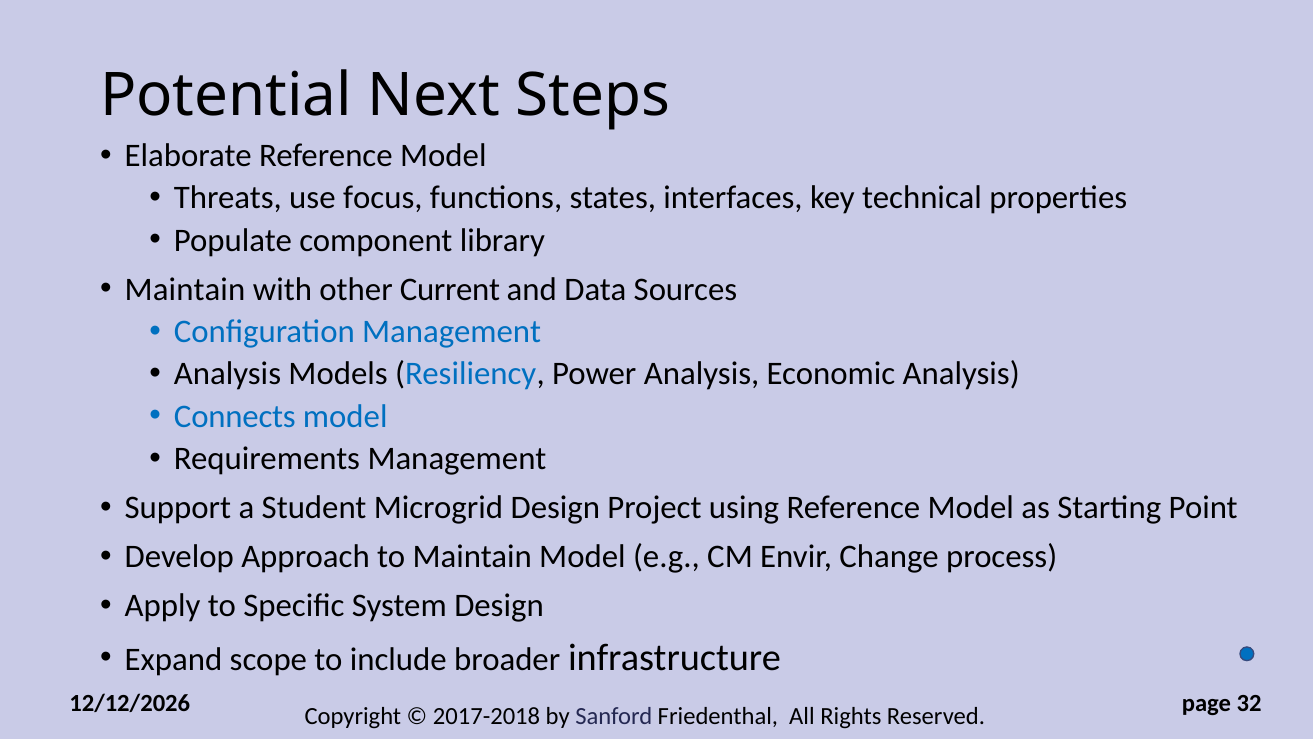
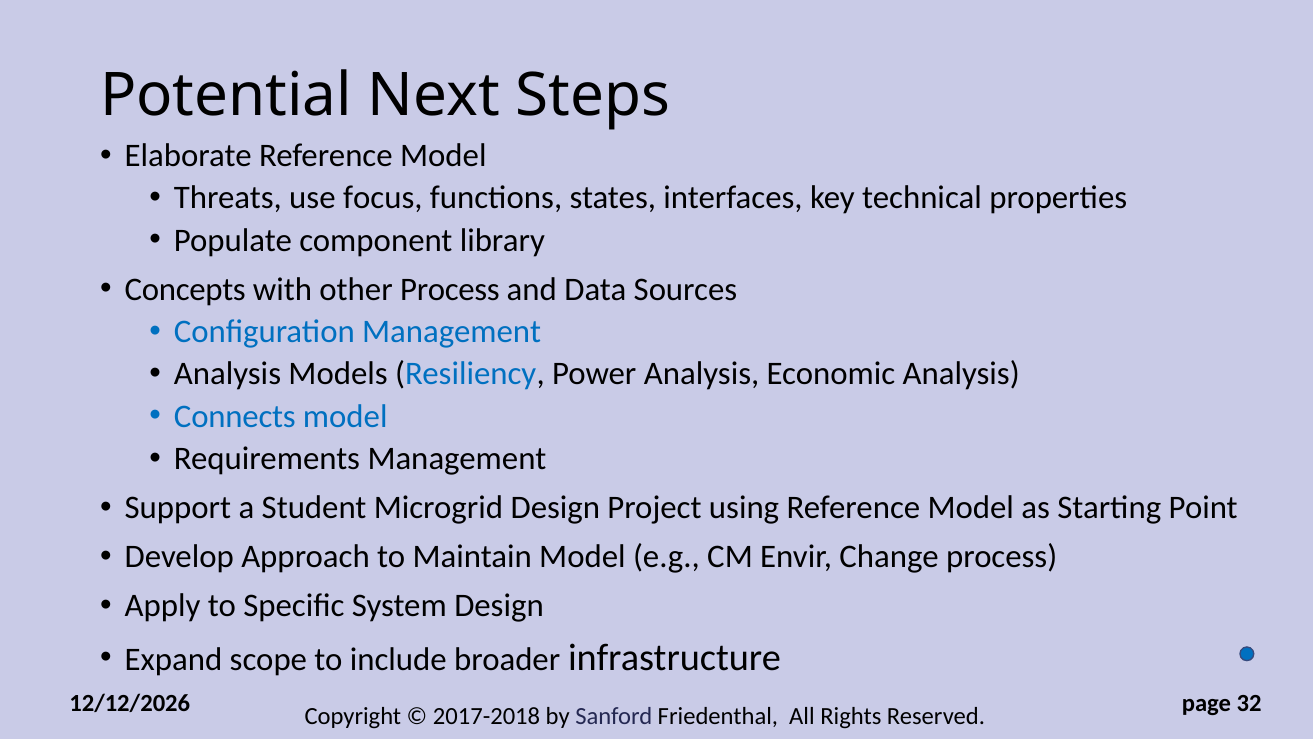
Maintain at (185, 289): Maintain -> Concepts
other Current: Current -> Process
